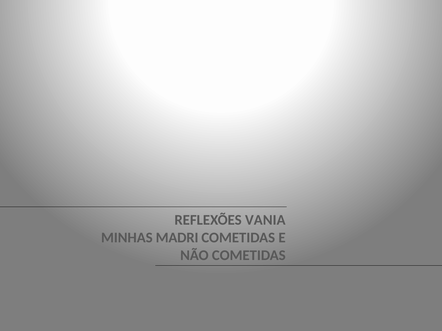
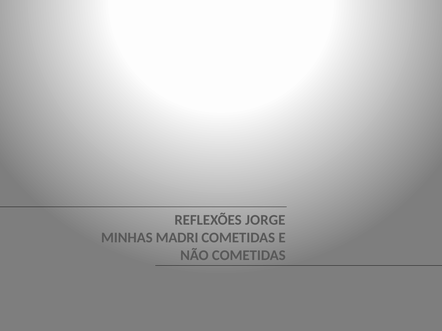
VANIA: VANIA -> JORGE
